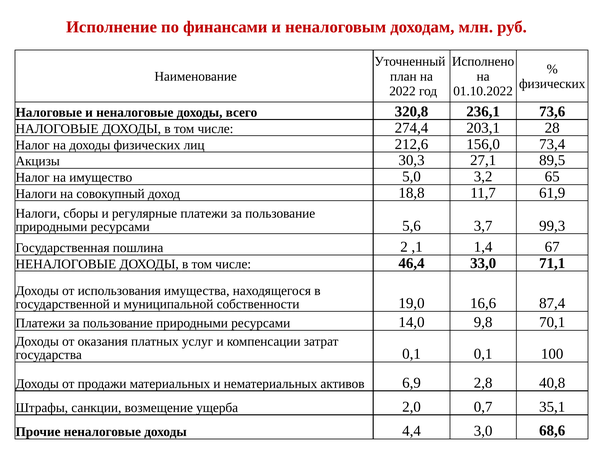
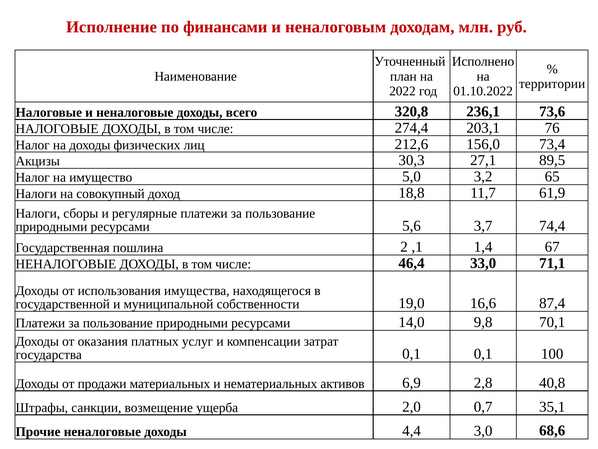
физических at (552, 84): физических -> территории
28: 28 -> 76
99,3: 99,3 -> 74,4
